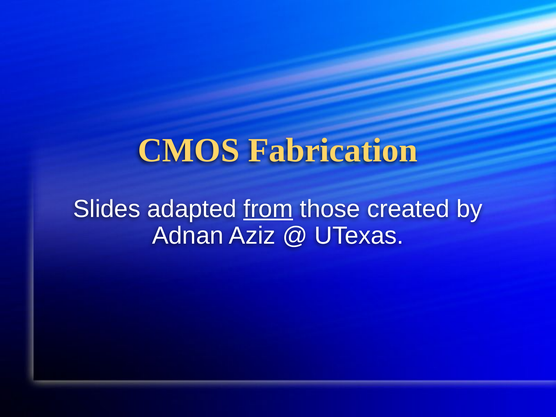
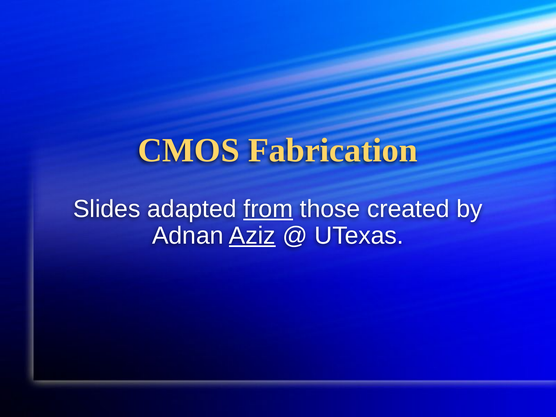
Aziz underline: none -> present
